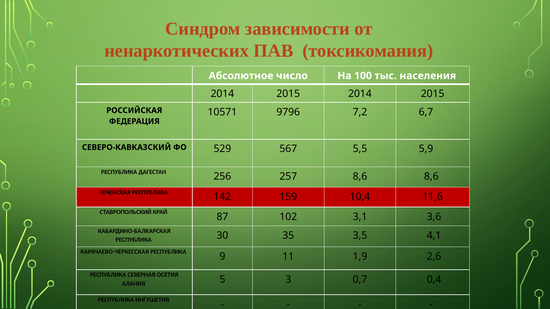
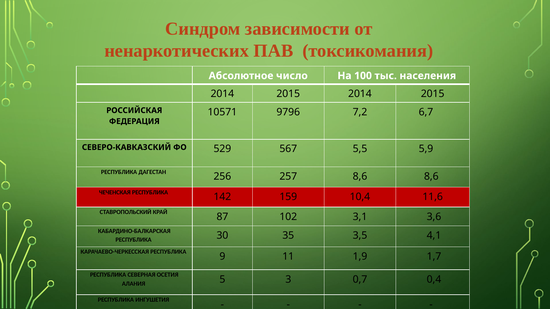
2,6: 2,6 -> 1,7
